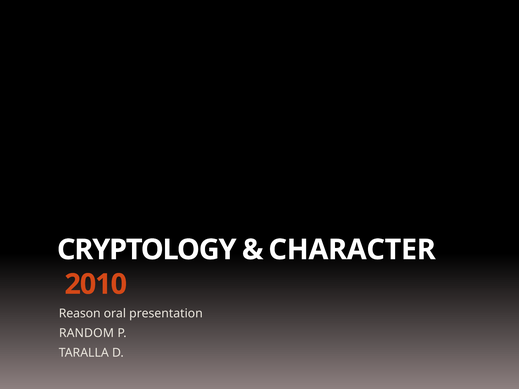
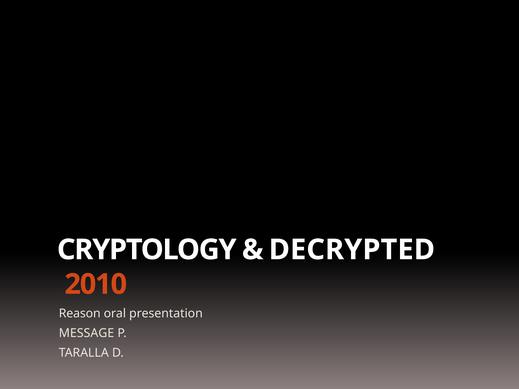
CHARACTER: CHARACTER -> DECRYPTED
RANDOM: RANDOM -> MESSAGE
